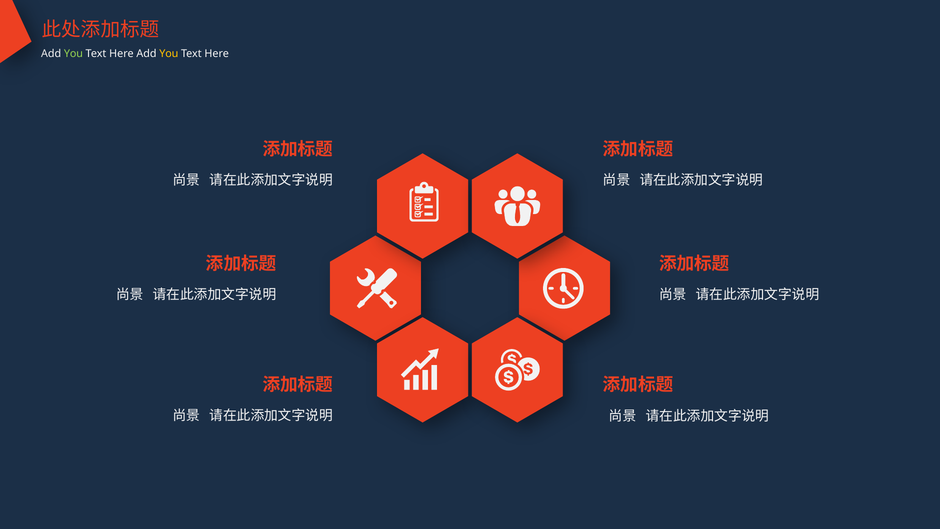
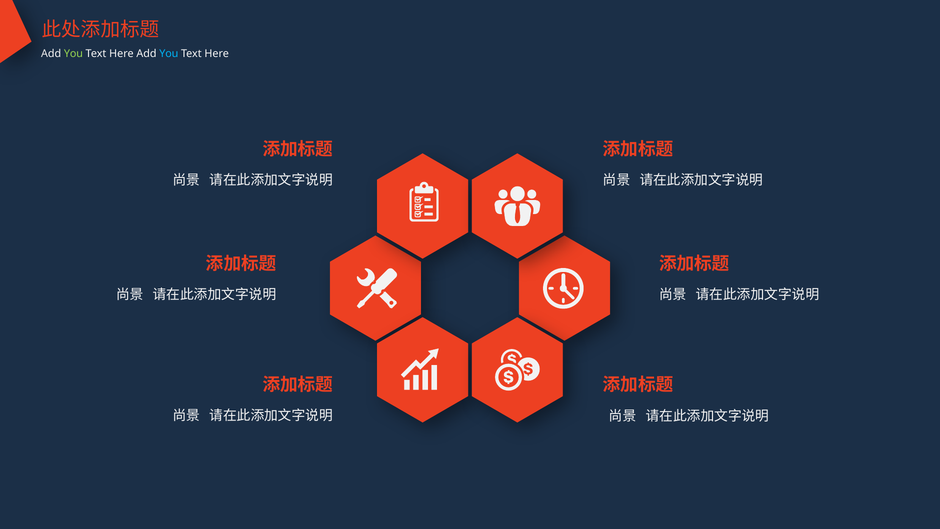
You at (169, 54) colour: yellow -> light blue
